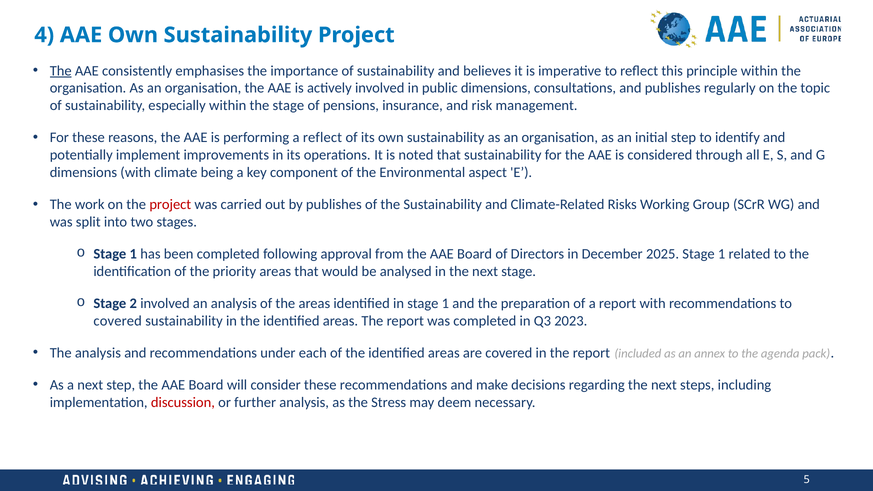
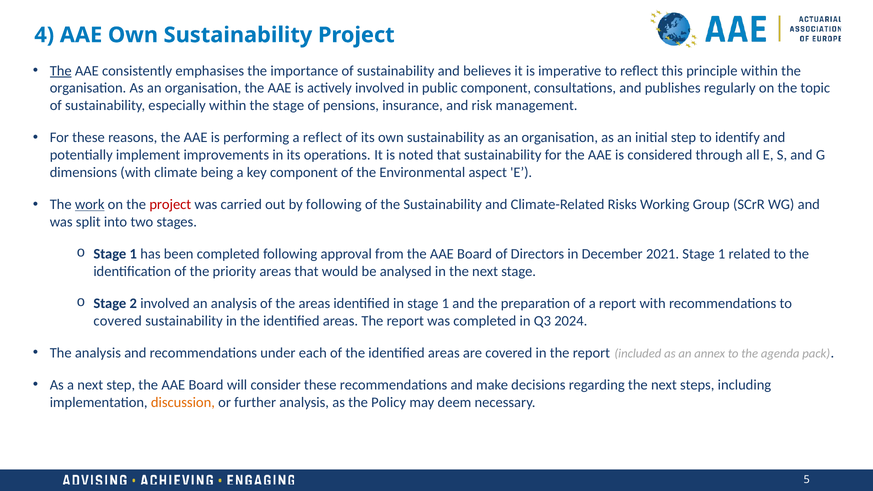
public dimensions: dimensions -> component
work underline: none -> present
by publishes: publishes -> following
2025: 2025 -> 2021
2023: 2023 -> 2024
discussion colour: red -> orange
Stress: Stress -> Policy
